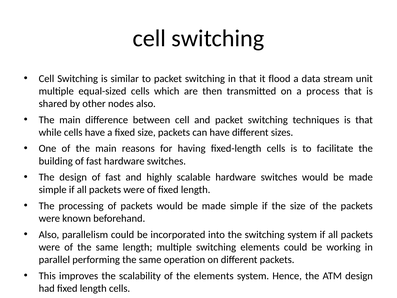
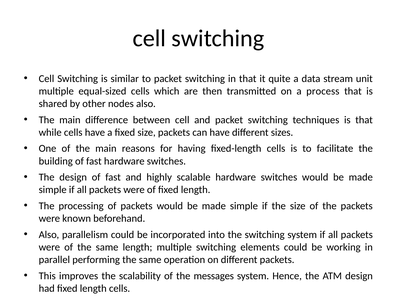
flood: flood -> quite
the elements: elements -> messages
